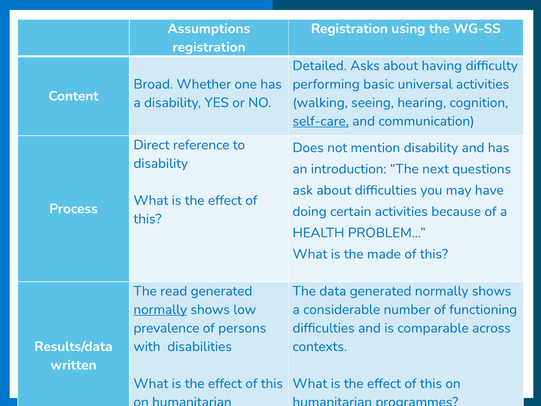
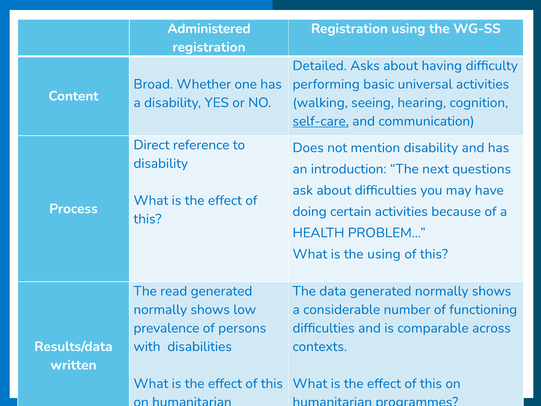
Assumptions: Assumptions -> Administered
the made: made -> using
normally at (160, 309) underline: present -> none
